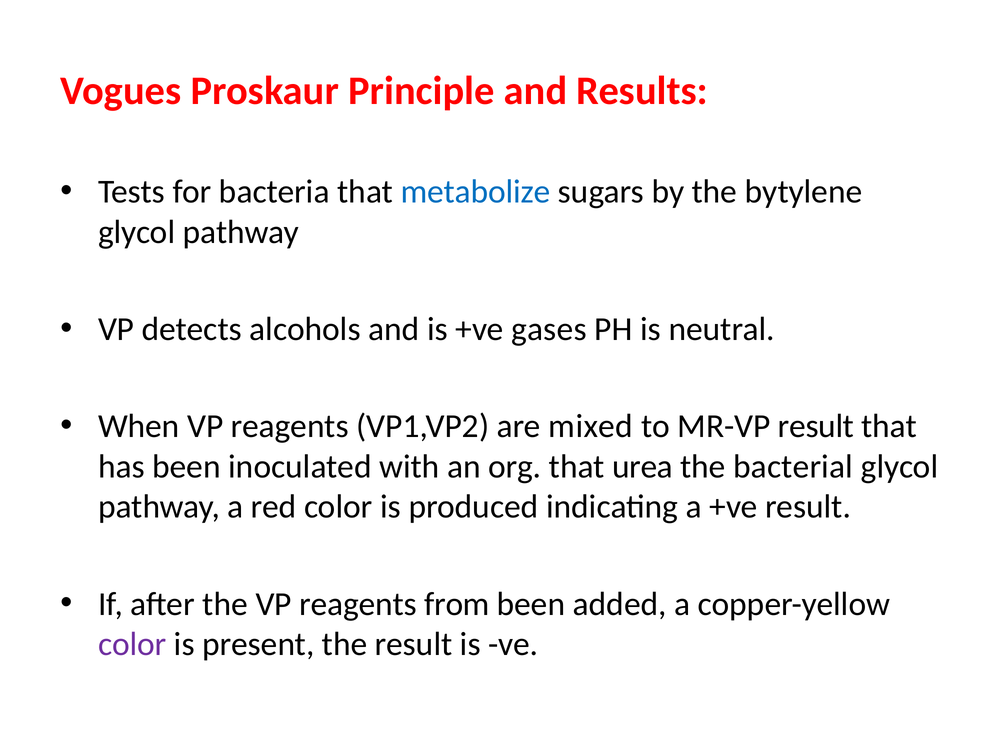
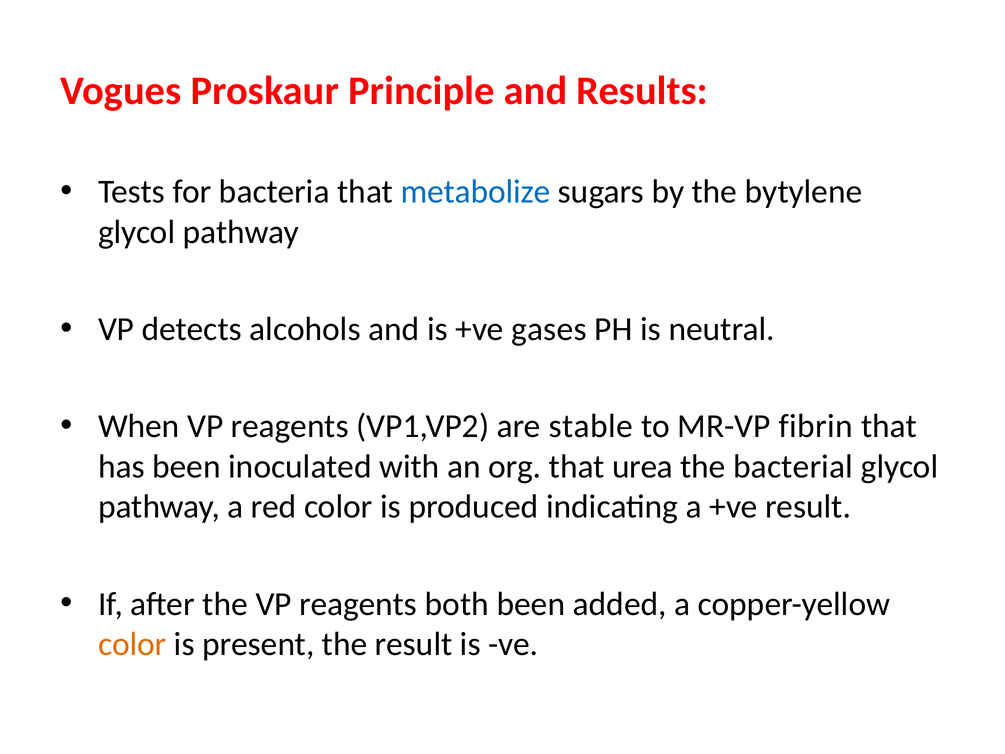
mixed: mixed -> stable
MR-VP result: result -> fibrin
from: from -> both
color at (132, 644) colour: purple -> orange
